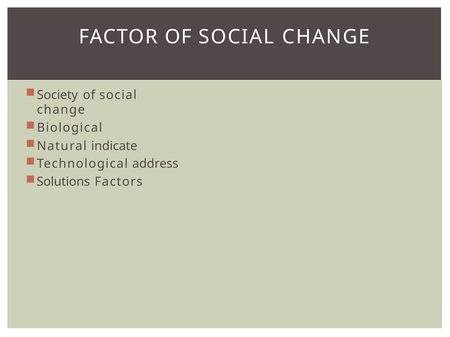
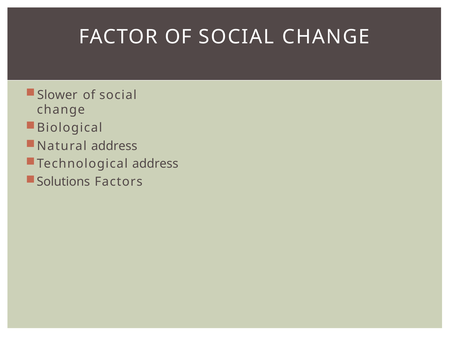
Society: Society -> Slower
Natural indicate: indicate -> address
